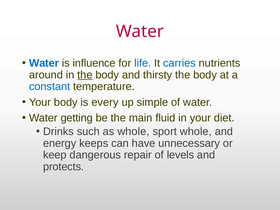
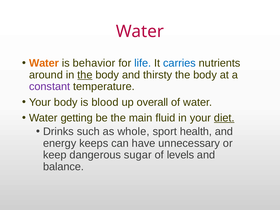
Water at (44, 63) colour: blue -> orange
influence: influence -> behavior
constant colour: blue -> purple
every: every -> blood
simple: simple -> overall
diet underline: none -> present
sport whole: whole -> health
repair: repair -> sugar
protects: protects -> balance
